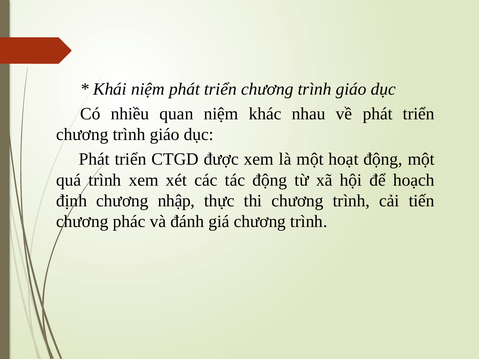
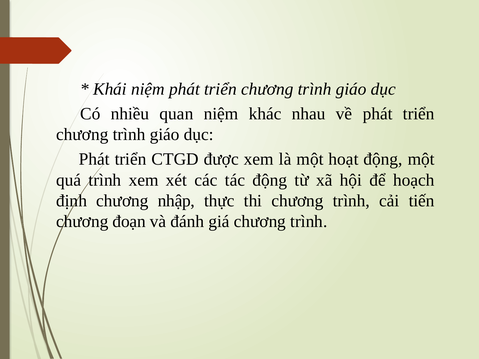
phác: phác -> đoạn
